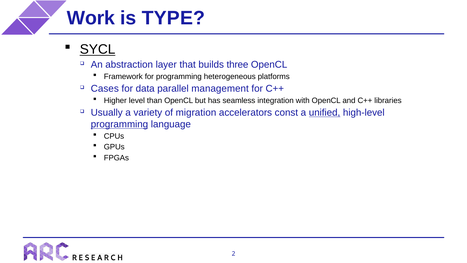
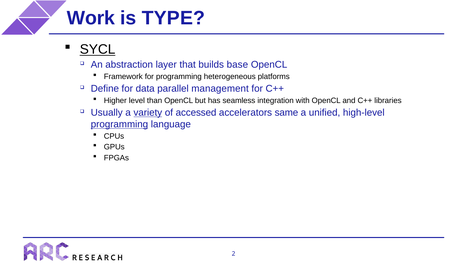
three: three -> base
Cases: Cases -> Define
variety underline: none -> present
migration: migration -> accessed
const: const -> same
unified underline: present -> none
